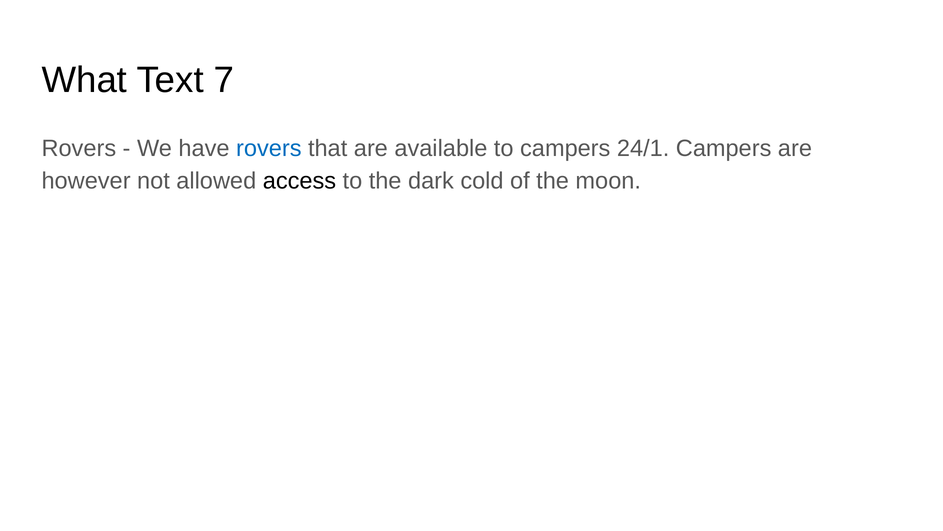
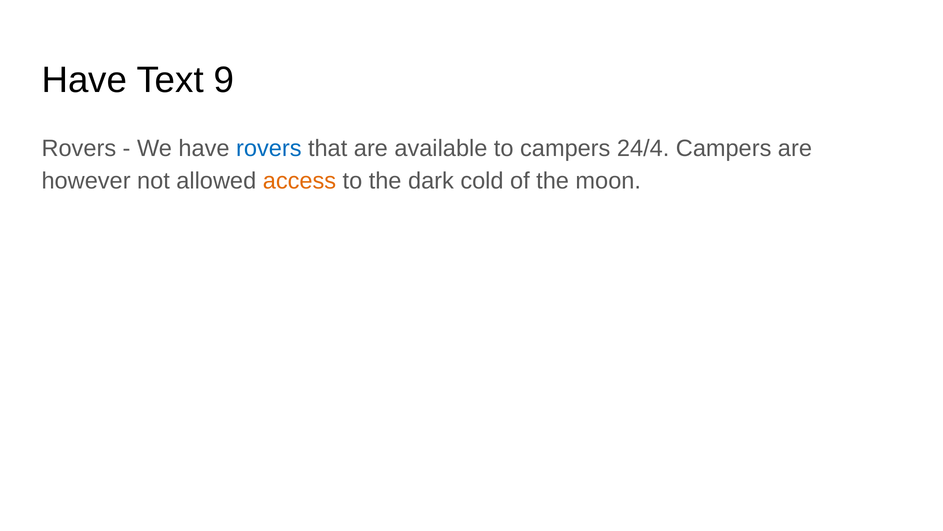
What at (84, 80): What -> Have
7: 7 -> 9
24/1: 24/1 -> 24/4
access colour: black -> orange
